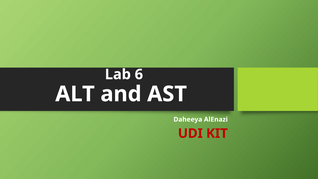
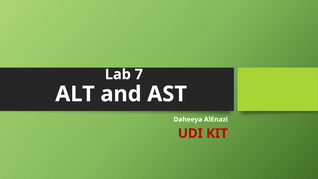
6: 6 -> 7
